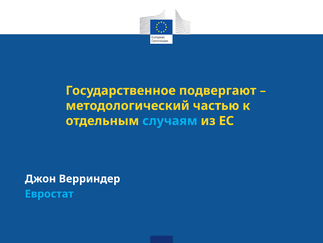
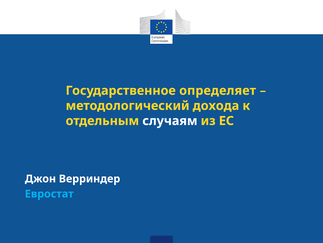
подвергают: подвергают -> определяет
частью: частью -> дохода
случаям colour: light blue -> white
